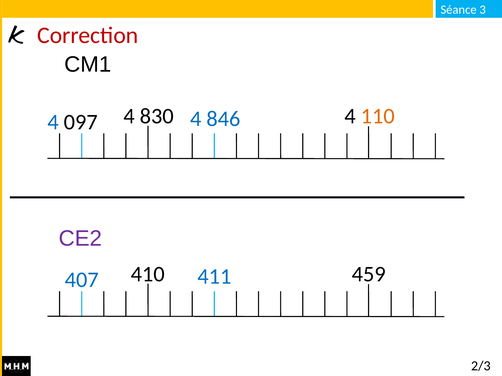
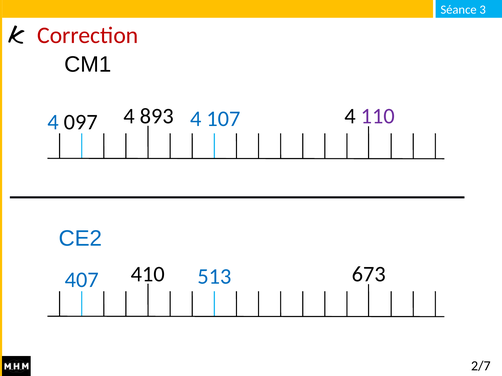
830: 830 -> 893
110 colour: orange -> purple
846: 846 -> 107
CE2 colour: purple -> blue
459: 459 -> 673
411: 411 -> 513
2/3: 2/3 -> 2/7
